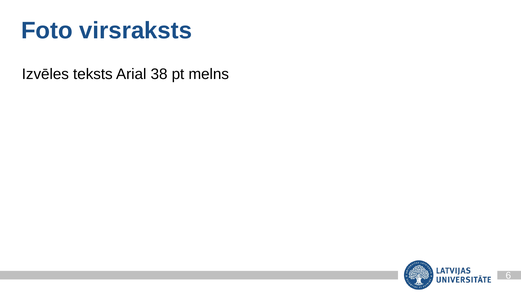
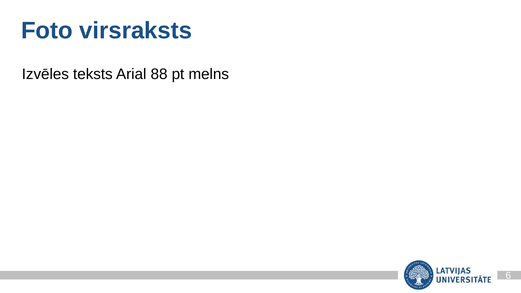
38: 38 -> 88
